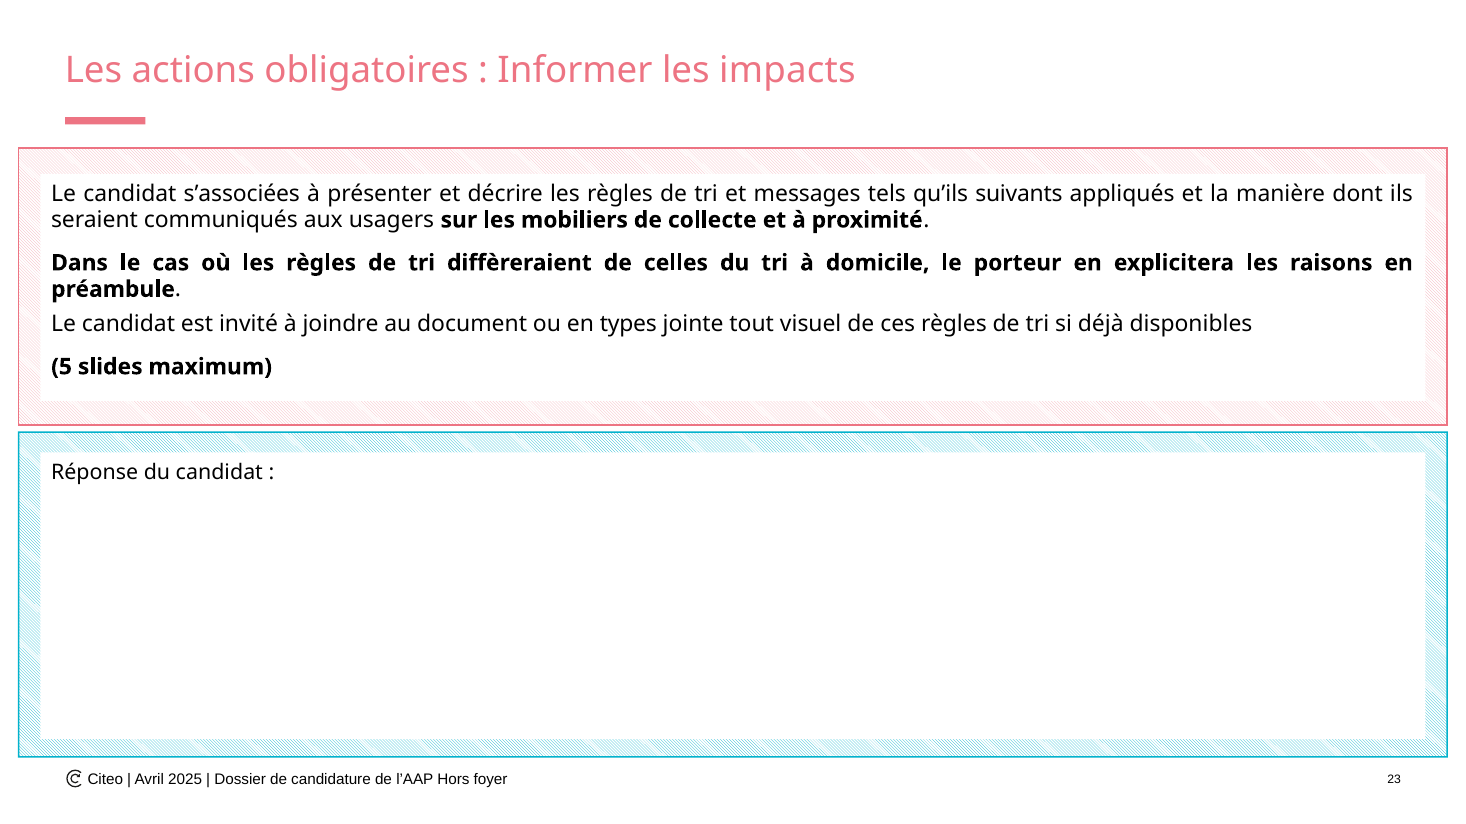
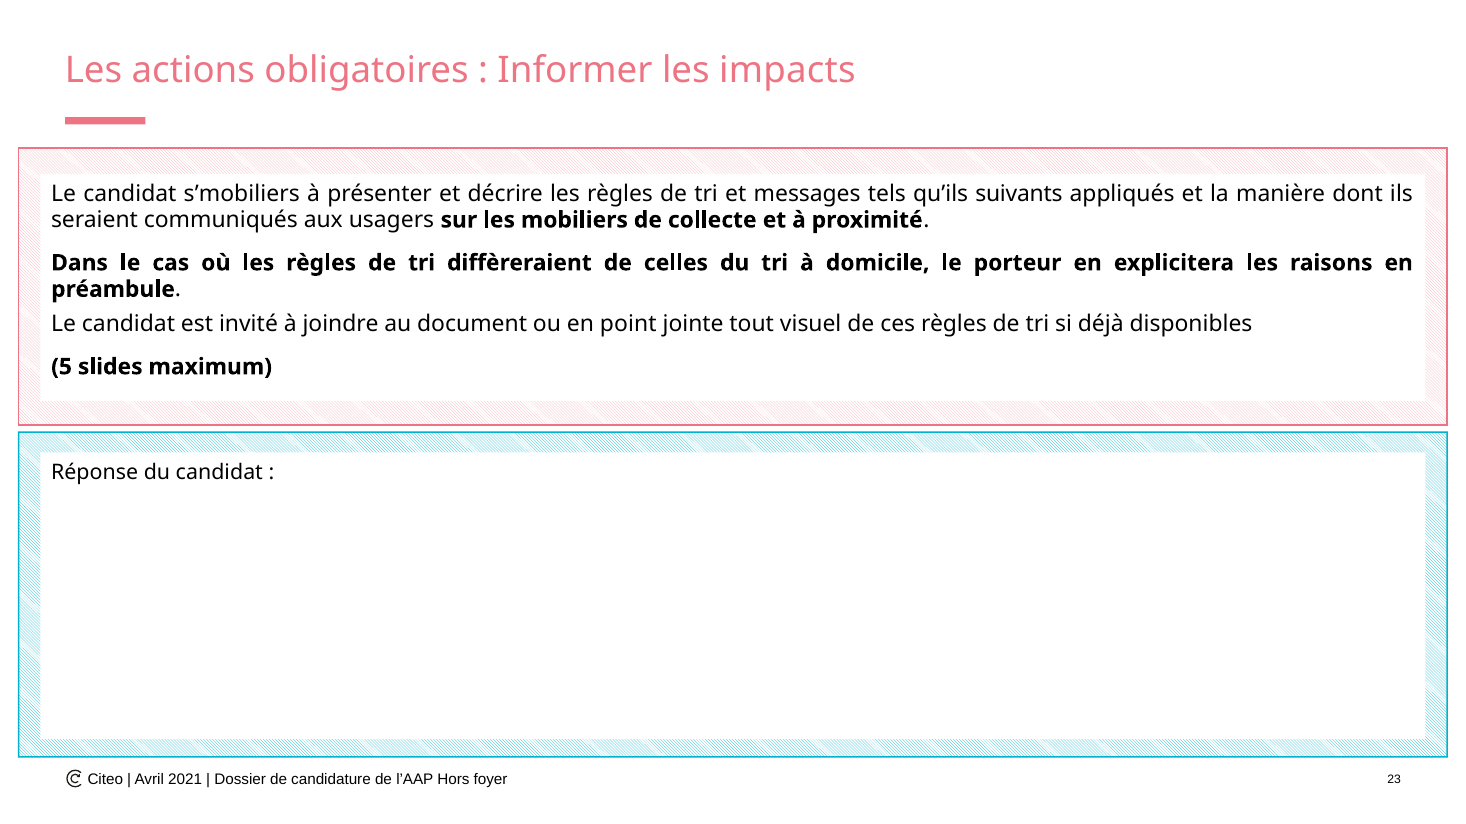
s’associées: s’associées -> s’mobiliers
types: types -> point
2025: 2025 -> 2021
